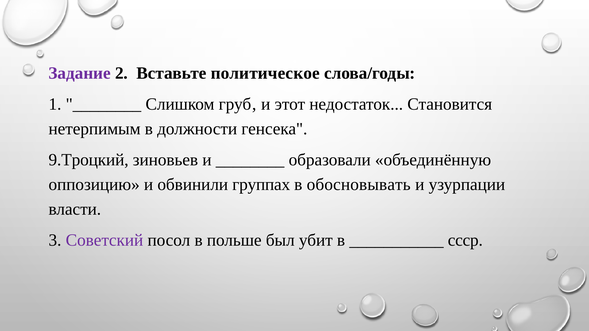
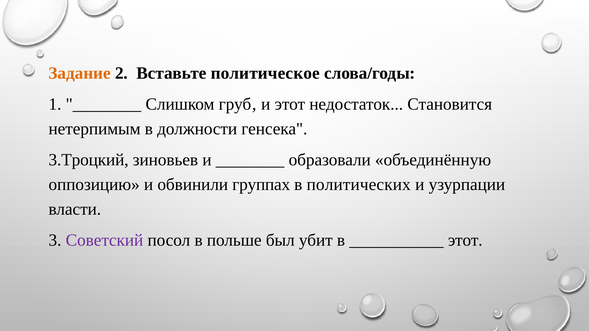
Задание colour: purple -> orange
9.Троцкий: 9.Троцкий -> 3.Троцкий
обосновывать: обосновывать -> политических
ссср at (465, 240): ссср -> этот
